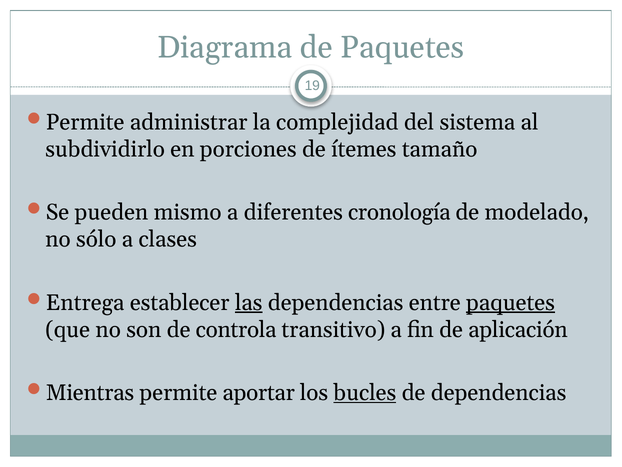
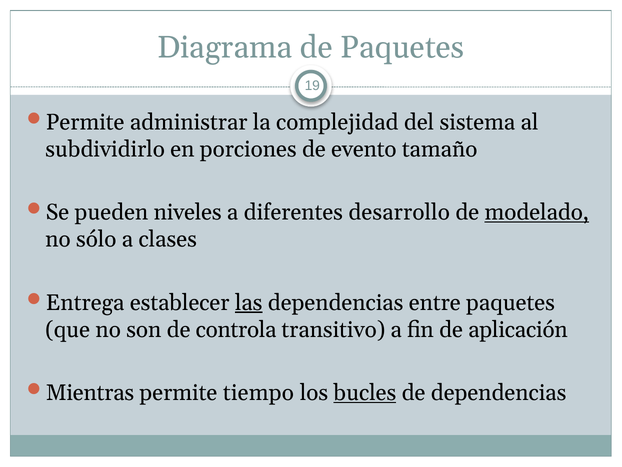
ítemes: ítemes -> evento
mismo: mismo -> niveles
cronología: cronología -> desarrollo
modelado underline: none -> present
paquetes at (510, 302) underline: present -> none
aportar: aportar -> tiempo
